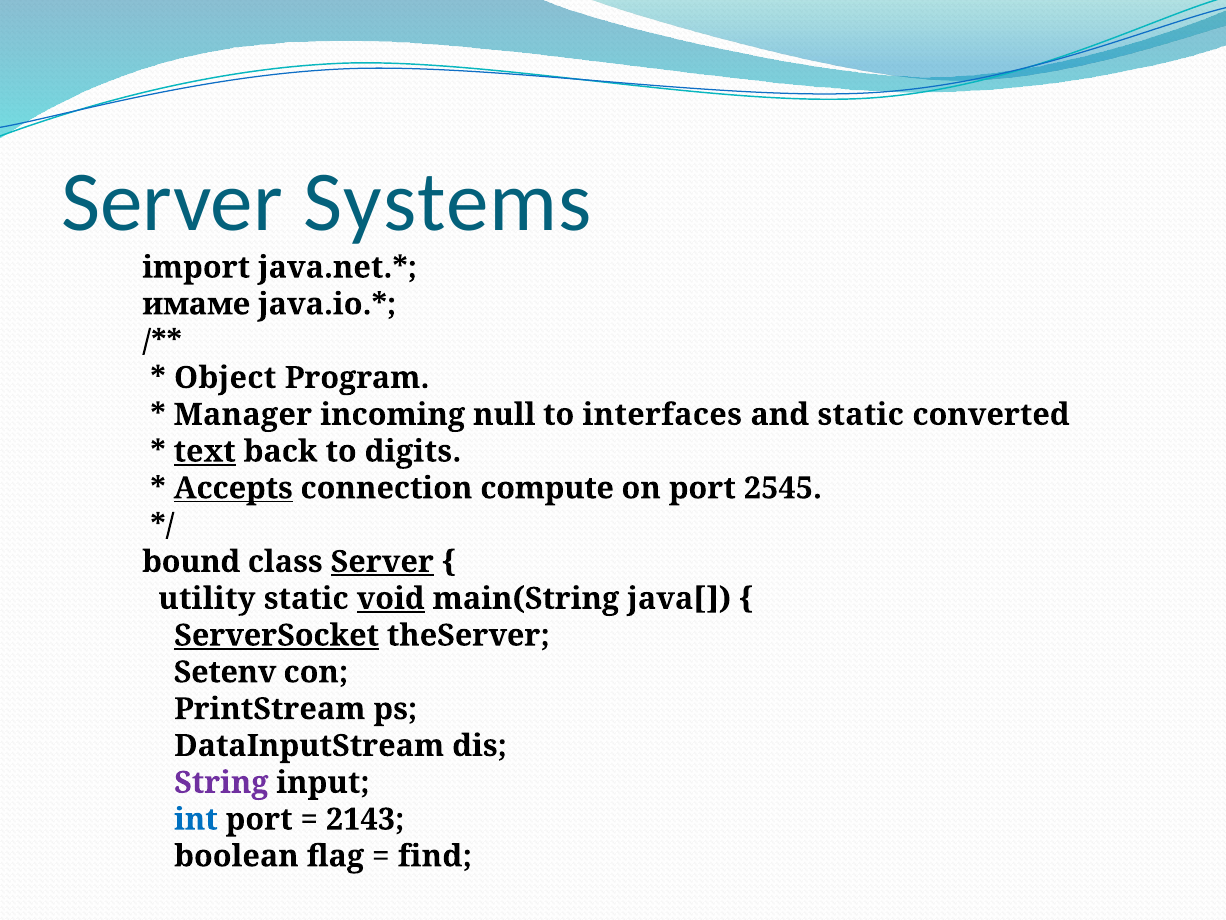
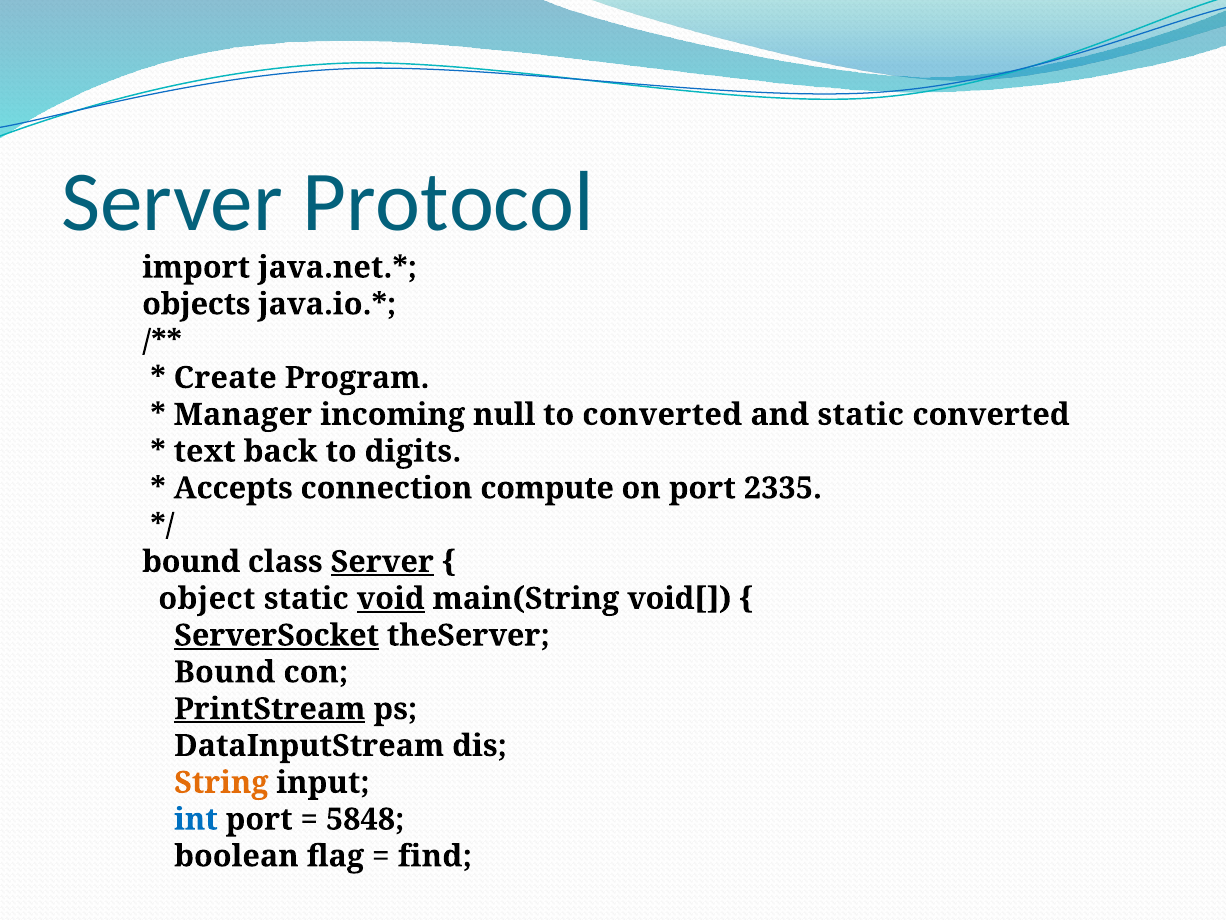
Systems: Systems -> Protocol
имаме: имаме -> objects
Object: Object -> Create
to interfaces: interfaces -> converted
text underline: present -> none
Accepts underline: present -> none
2545: 2545 -> 2335
utility: utility -> object
java[: java[ -> void[
Setenv at (225, 672): Setenv -> Bound
PrintStream underline: none -> present
String colour: purple -> orange
2143: 2143 -> 5848
